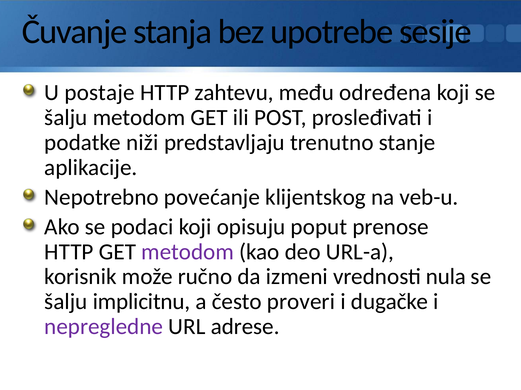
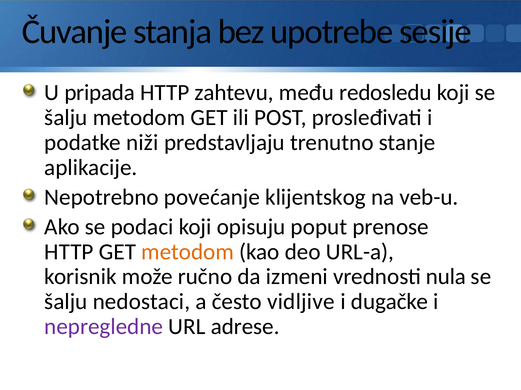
postaje: postaje -> pripada
određena: određena -> redosledu
metodom at (188, 252) colour: purple -> orange
implicitnu: implicitnu -> nedostaci
proveri: proveri -> vidljive
